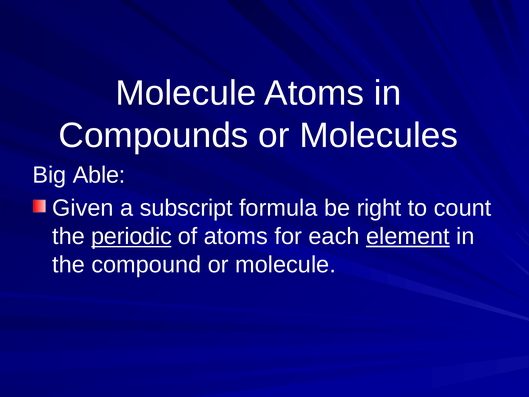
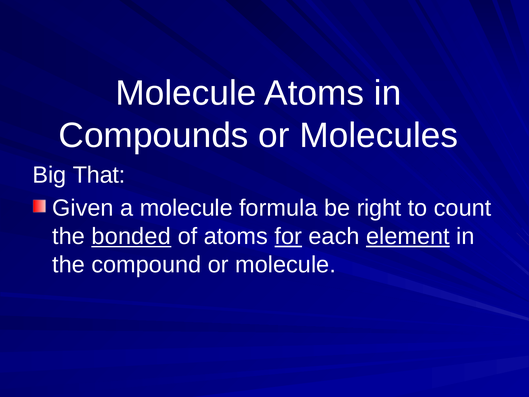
Able: Able -> That
a subscript: subscript -> molecule
periodic: periodic -> bonded
for underline: none -> present
